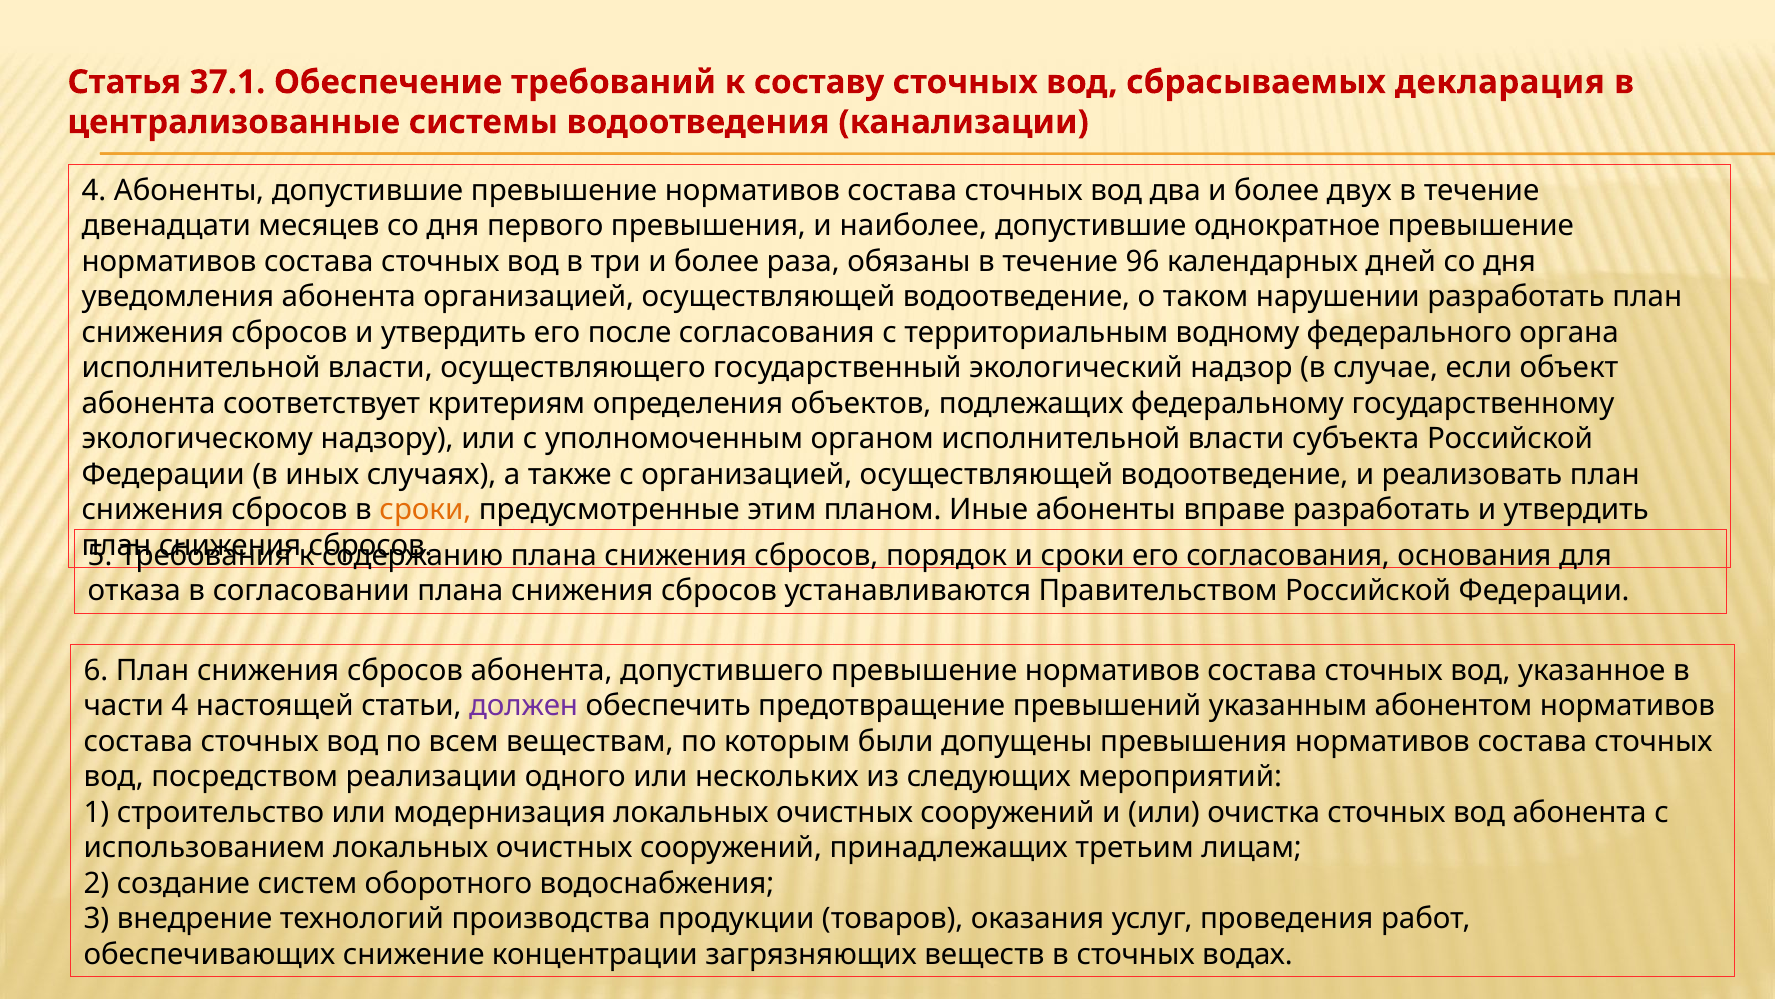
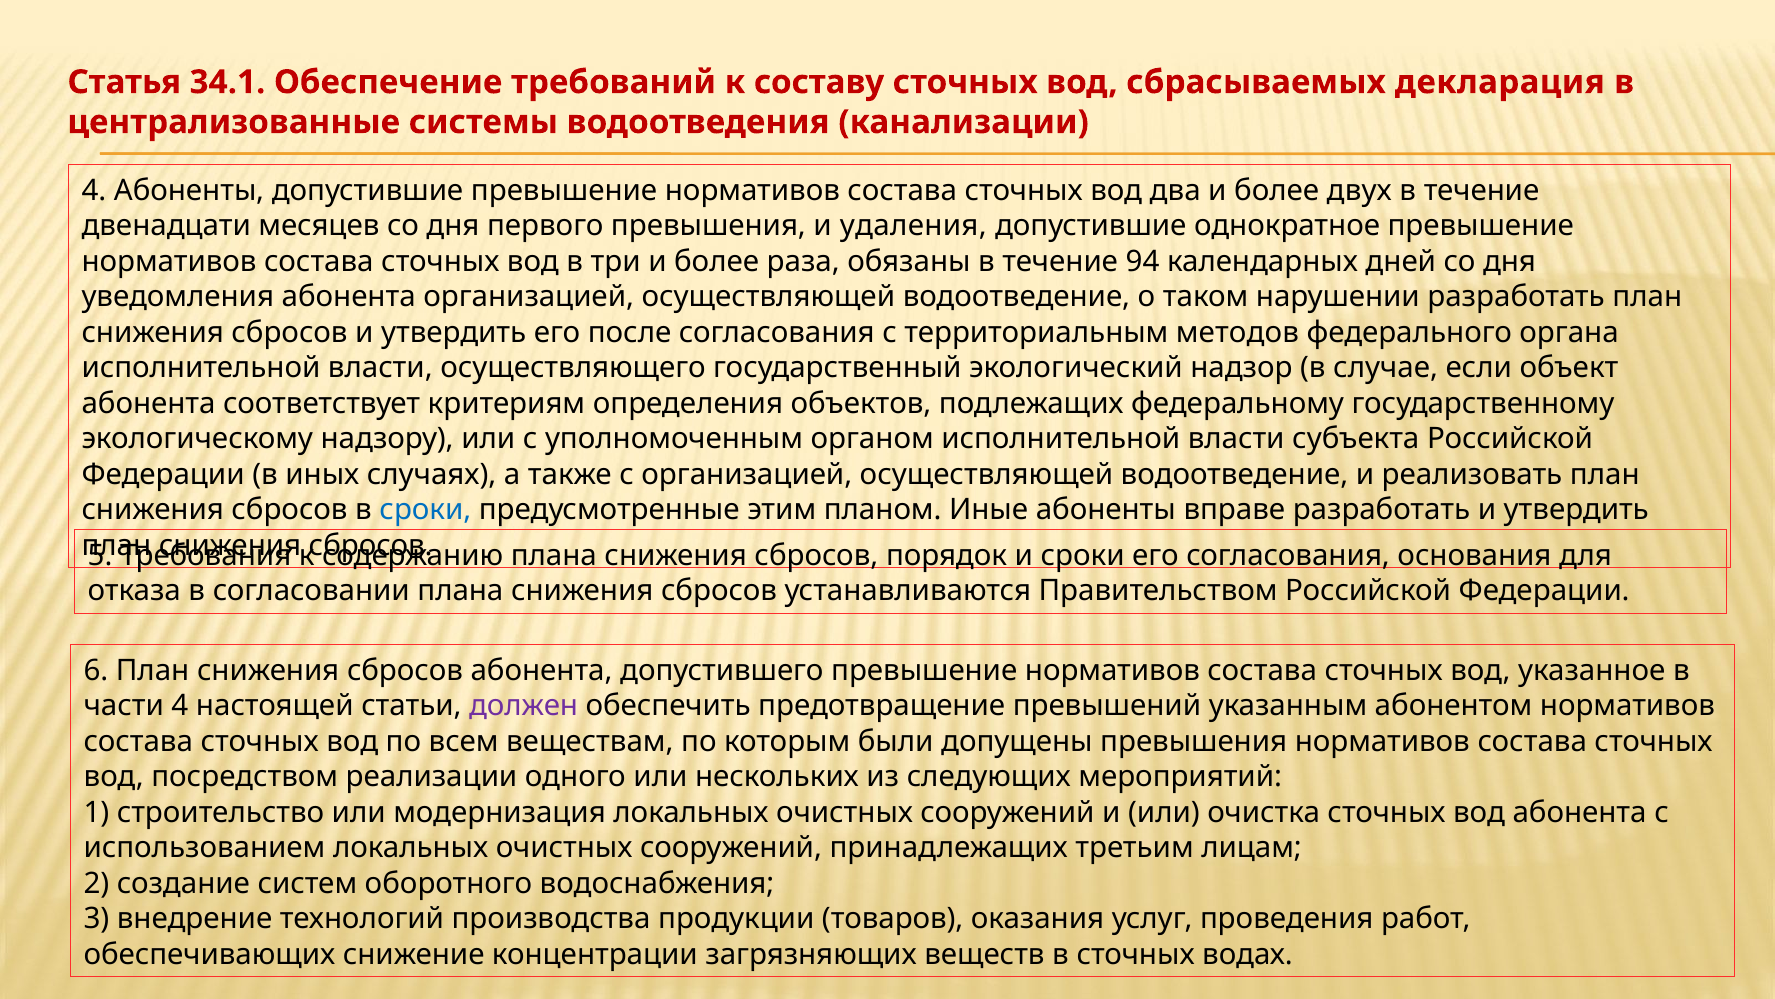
37.1: 37.1 -> 34.1
наиболее: наиболее -> удаления
96: 96 -> 94
водному: водному -> методов
сроки at (425, 510) colour: orange -> blue
